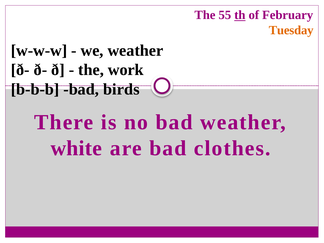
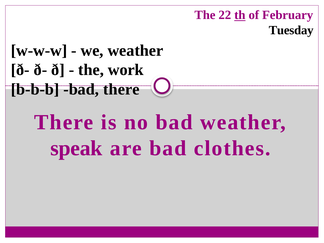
55: 55 -> 22
Tuesday colour: orange -> black
bad birds: birds -> there
white: white -> speak
